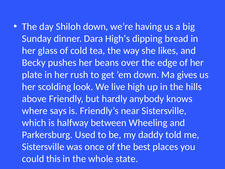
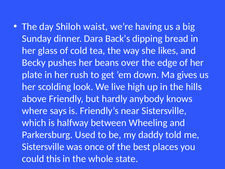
Shiloh down: down -> waist
High’s: High’s -> Back’s
